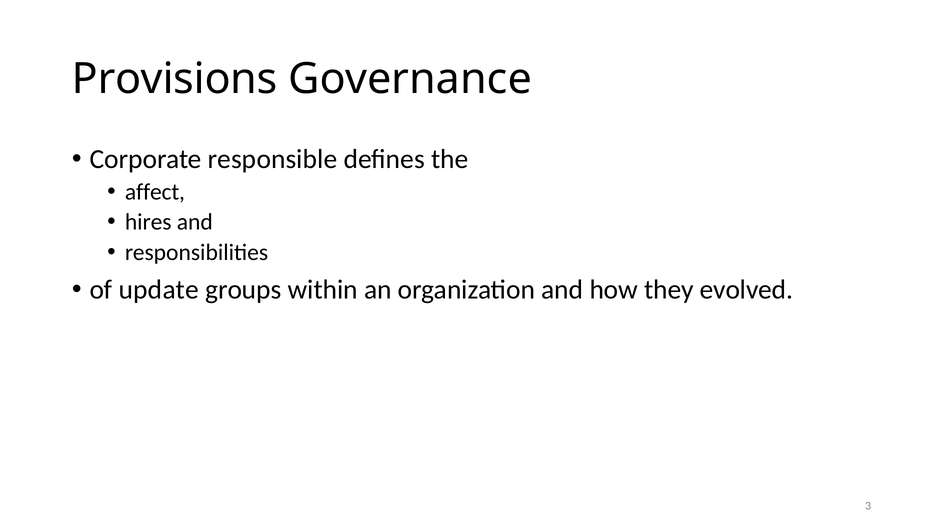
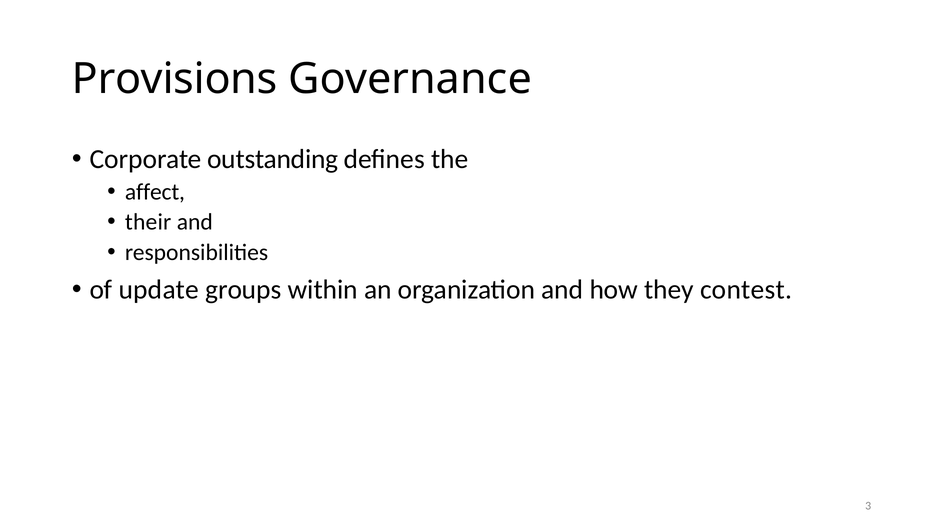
responsible: responsible -> outstanding
hires: hires -> their
evolved: evolved -> contest
